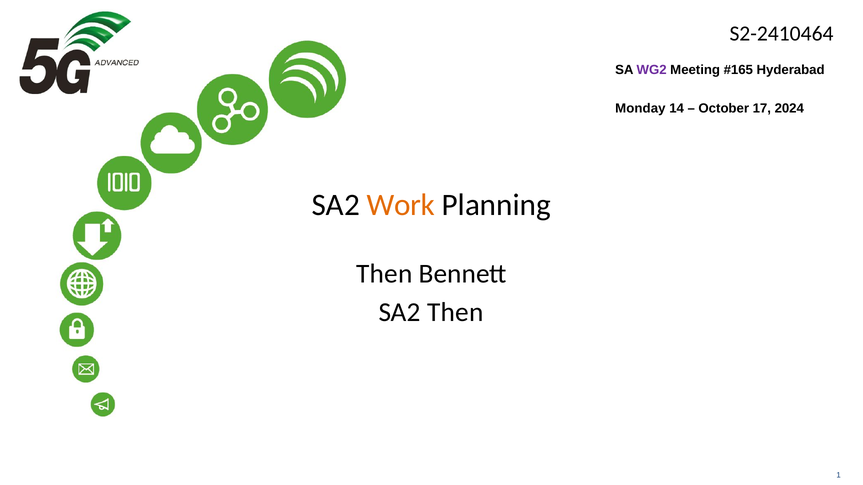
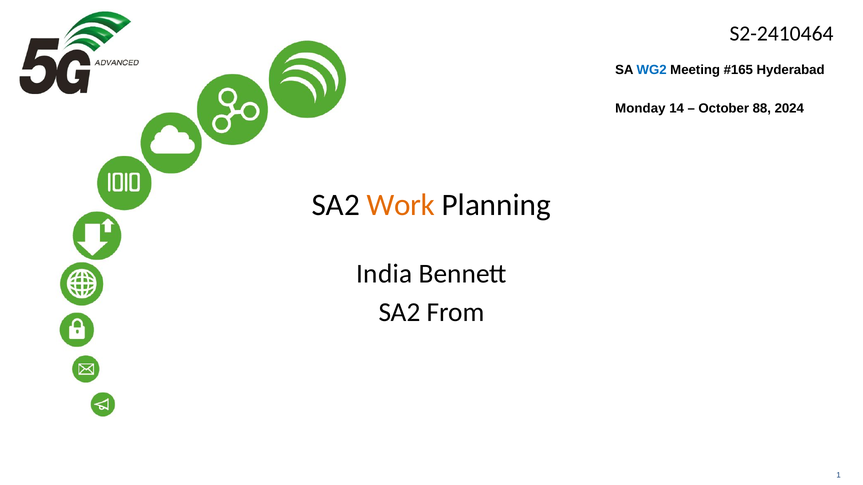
WG2 colour: purple -> blue
17: 17 -> 88
Then at (384, 274): Then -> India
SA2 Then: Then -> From
